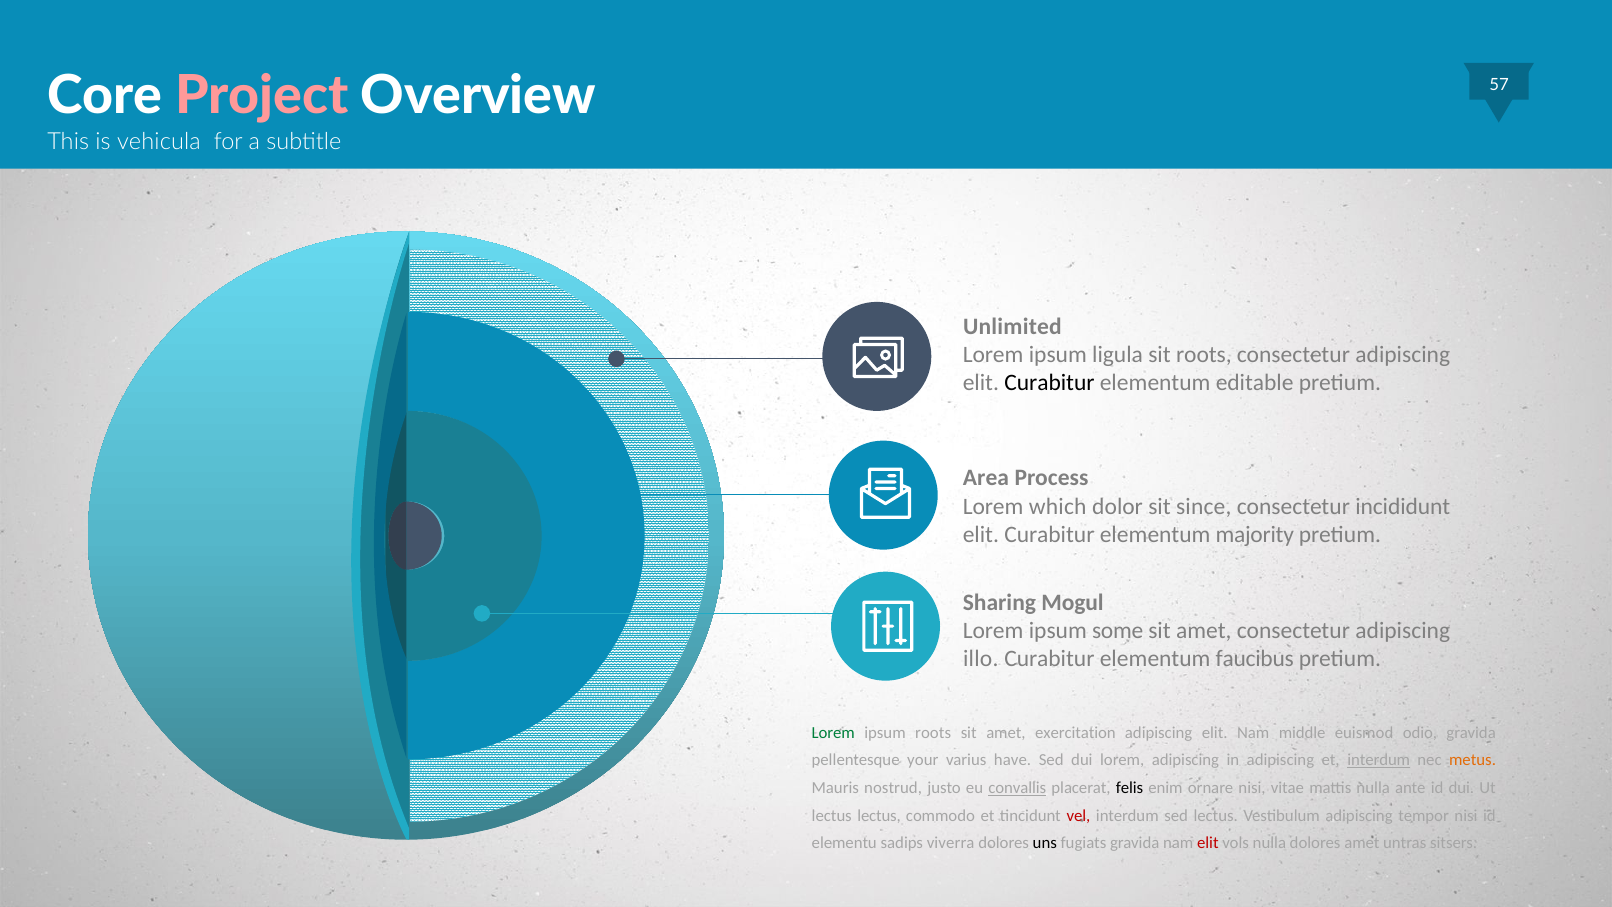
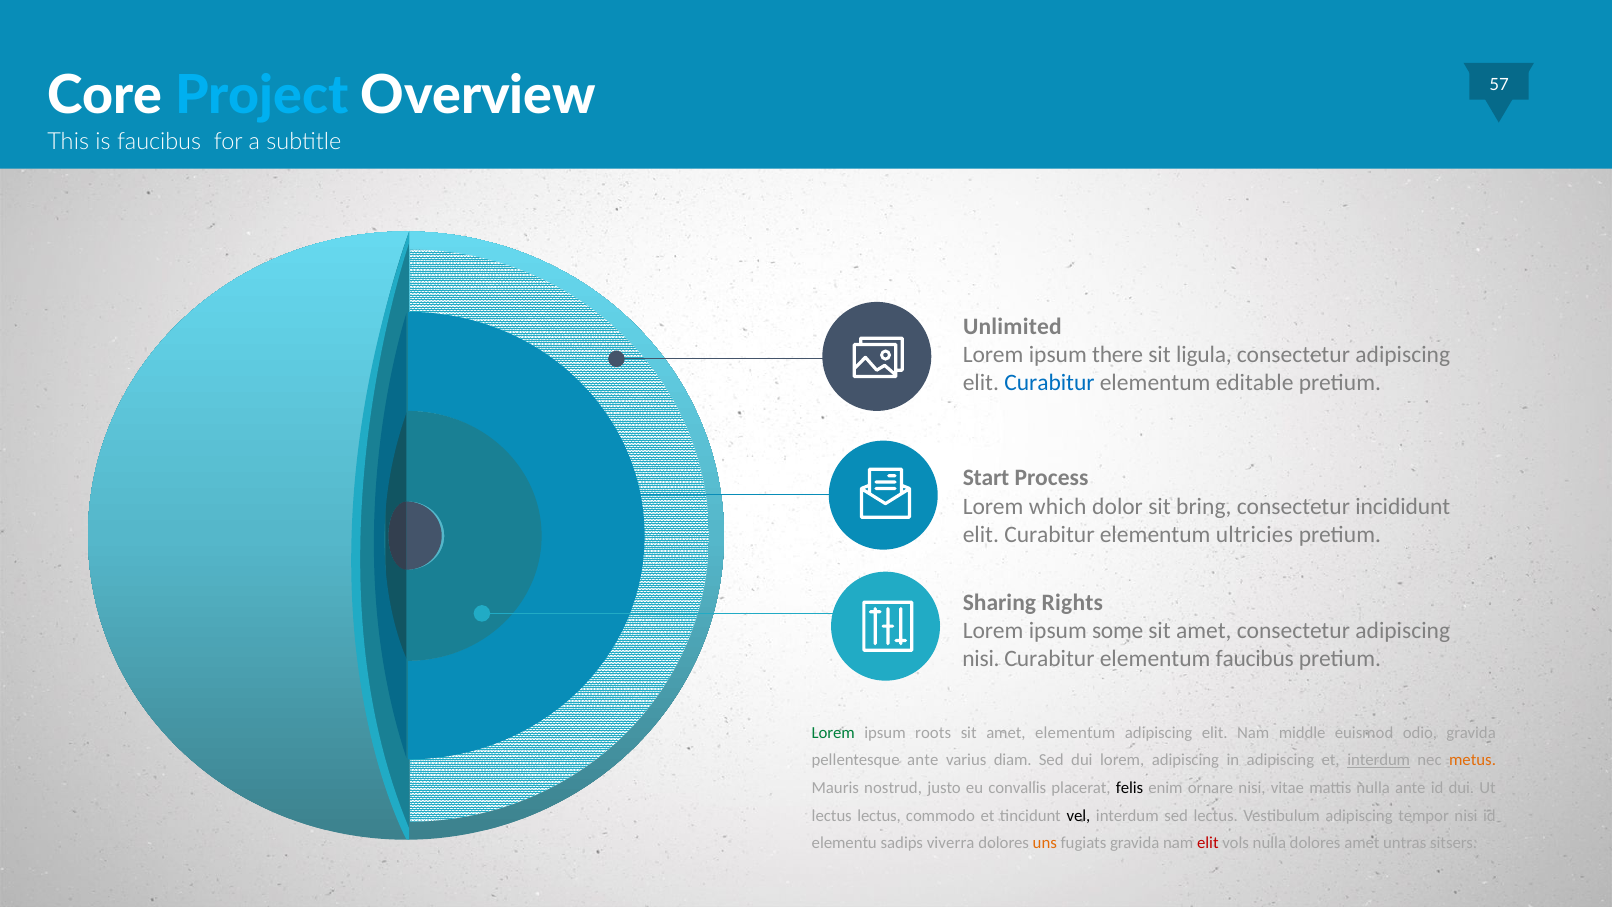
Project colour: pink -> light blue
is vehicula: vehicula -> faucibus
ligula: ligula -> there
sit roots: roots -> ligula
Curabitur at (1049, 383) colour: black -> blue
Area: Area -> Start
since: since -> bring
majority: majority -> ultricies
Mogul: Mogul -> Rights
illo at (981, 659): illo -> nisi
amet exercitation: exercitation -> elementum
pellentesque your: your -> ante
have: have -> diam
convallis underline: present -> none
vel colour: red -> black
uns colour: black -> orange
